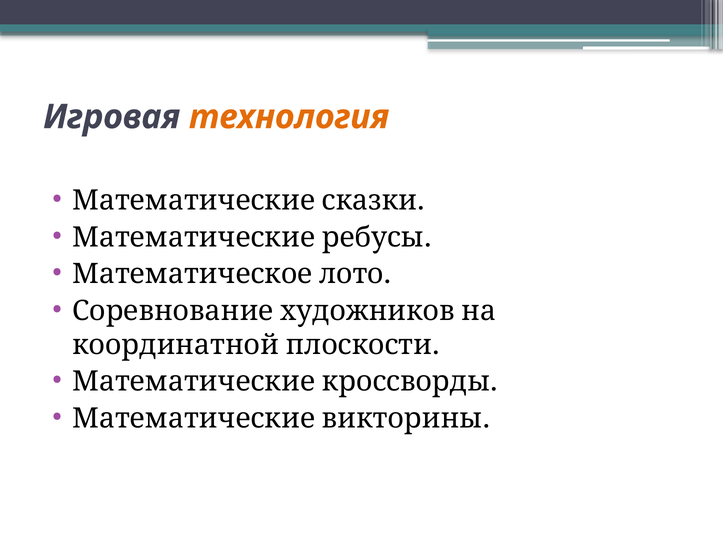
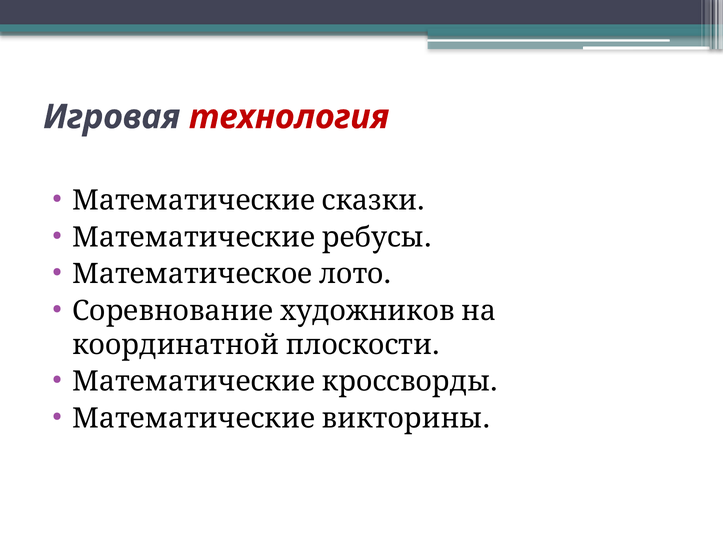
технология colour: orange -> red
